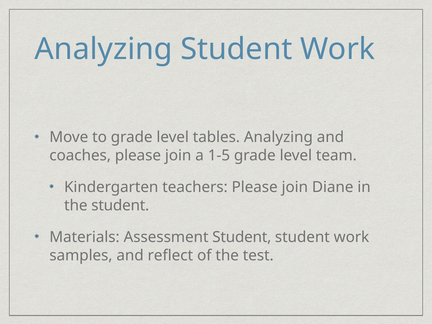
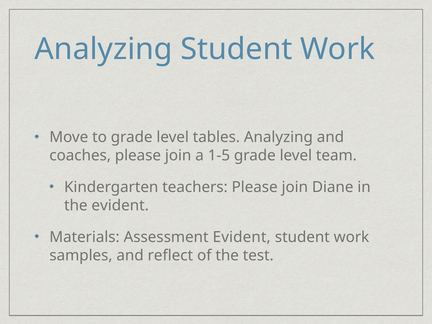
the student: student -> evident
Assessment Student: Student -> Evident
